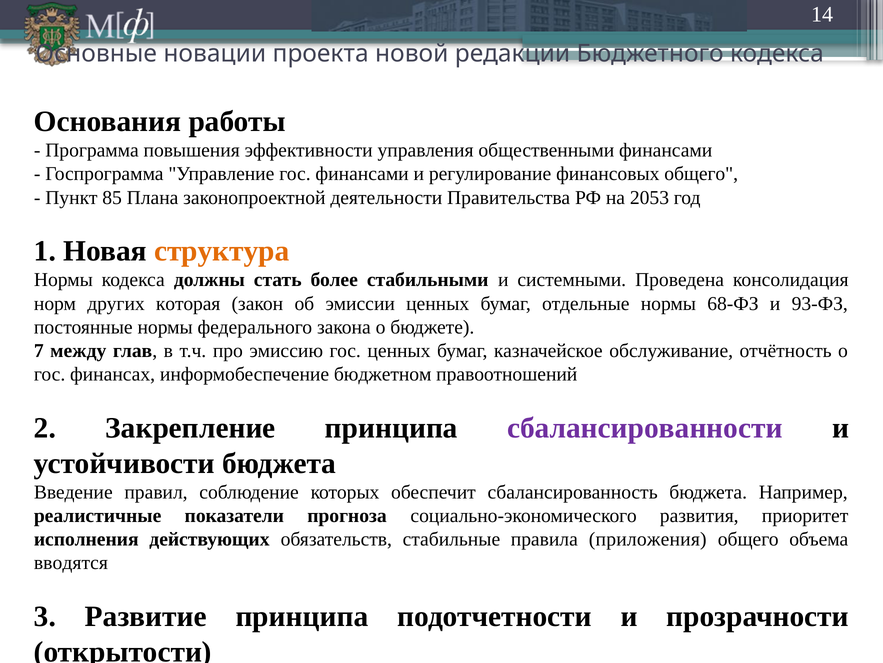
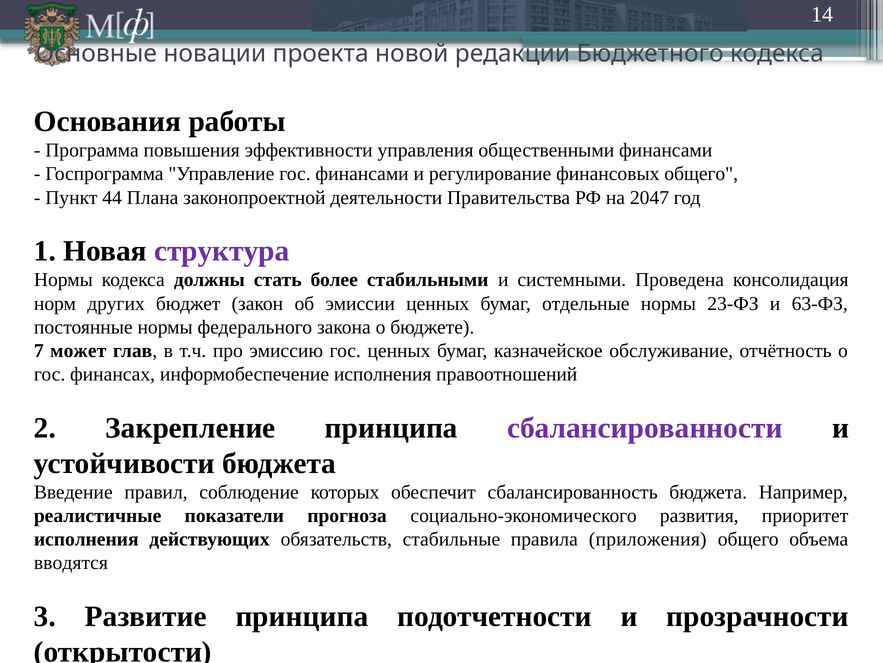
85: 85 -> 44
2053: 2053 -> 2047
структура colour: orange -> purple
которая: которая -> бюджет
68-ФЗ: 68-ФЗ -> 23-ФЗ
93-ФЗ: 93-ФЗ -> 63-ФЗ
между: между -> может
информобеспечение бюджетном: бюджетном -> исполнения
